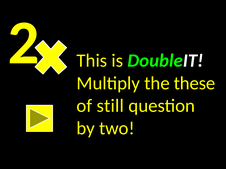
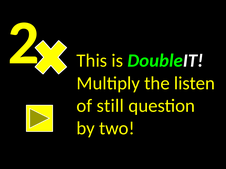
these: these -> listen
